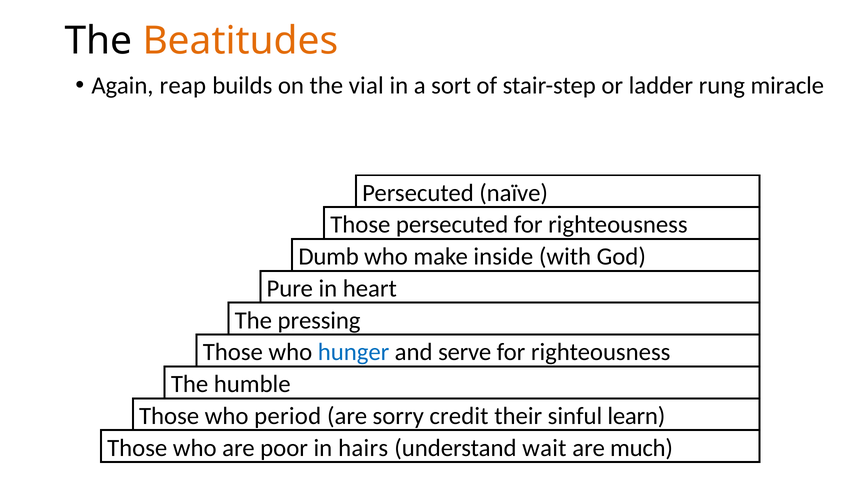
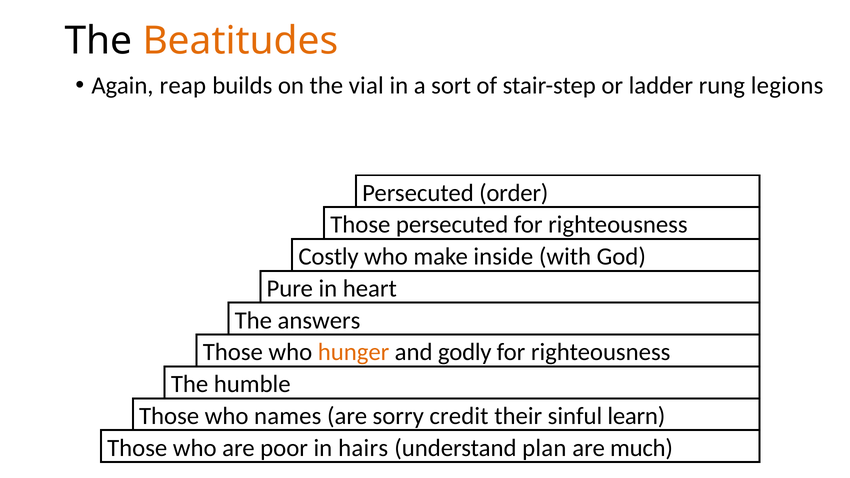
miracle: miracle -> legions
naïve: naïve -> order
Dumb: Dumb -> Costly
pressing: pressing -> answers
hunger colour: blue -> orange
serve: serve -> godly
period: period -> names
wait: wait -> plan
